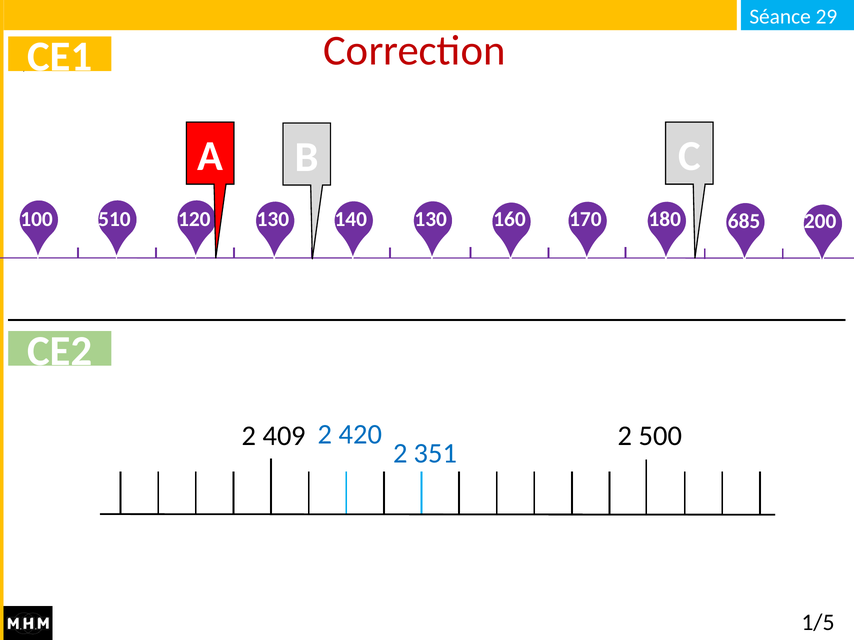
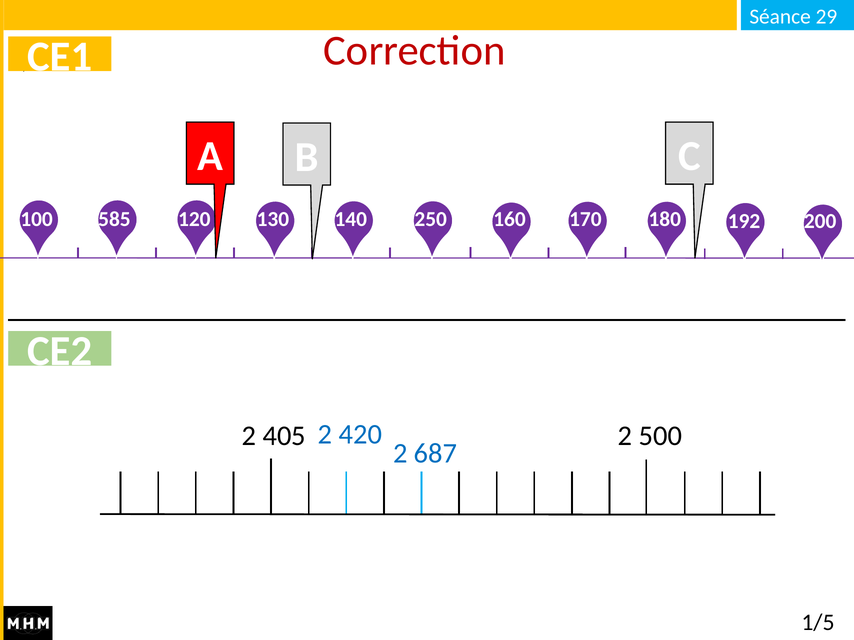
510: 510 -> 585
140 130: 130 -> 250
685: 685 -> 192
409: 409 -> 405
351: 351 -> 687
